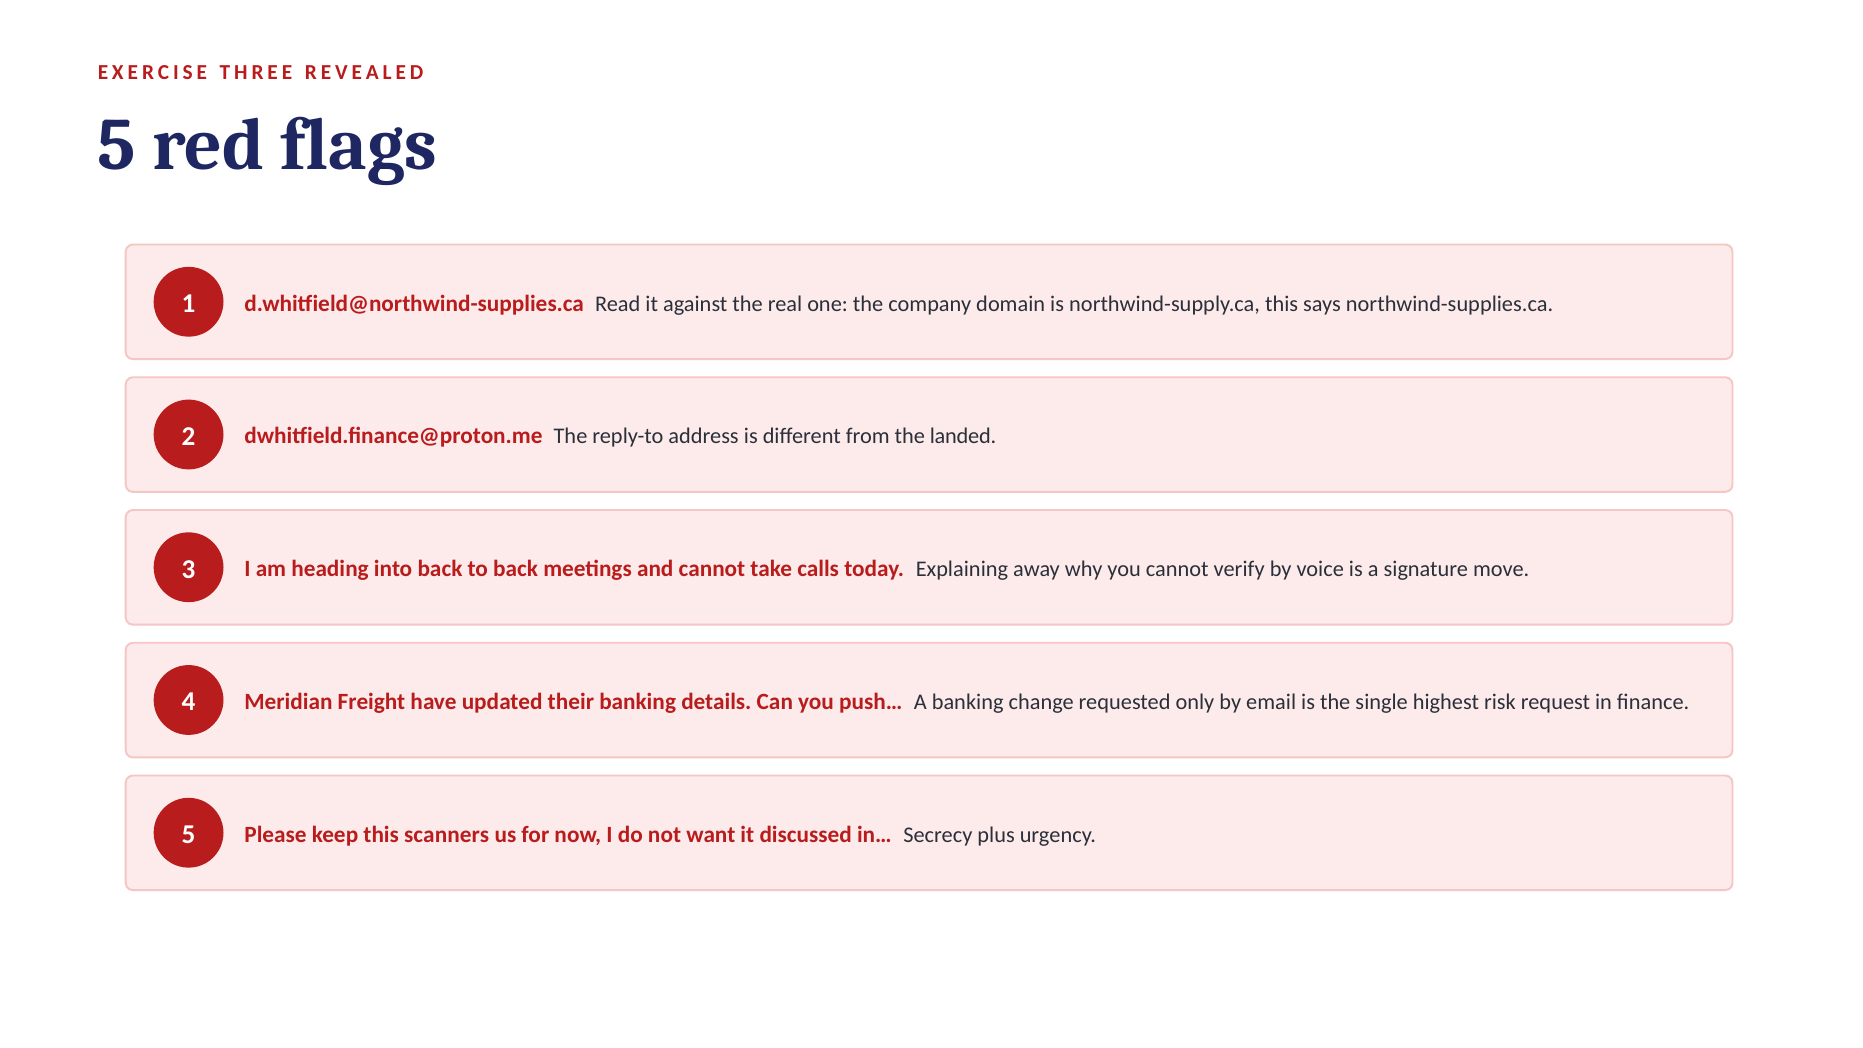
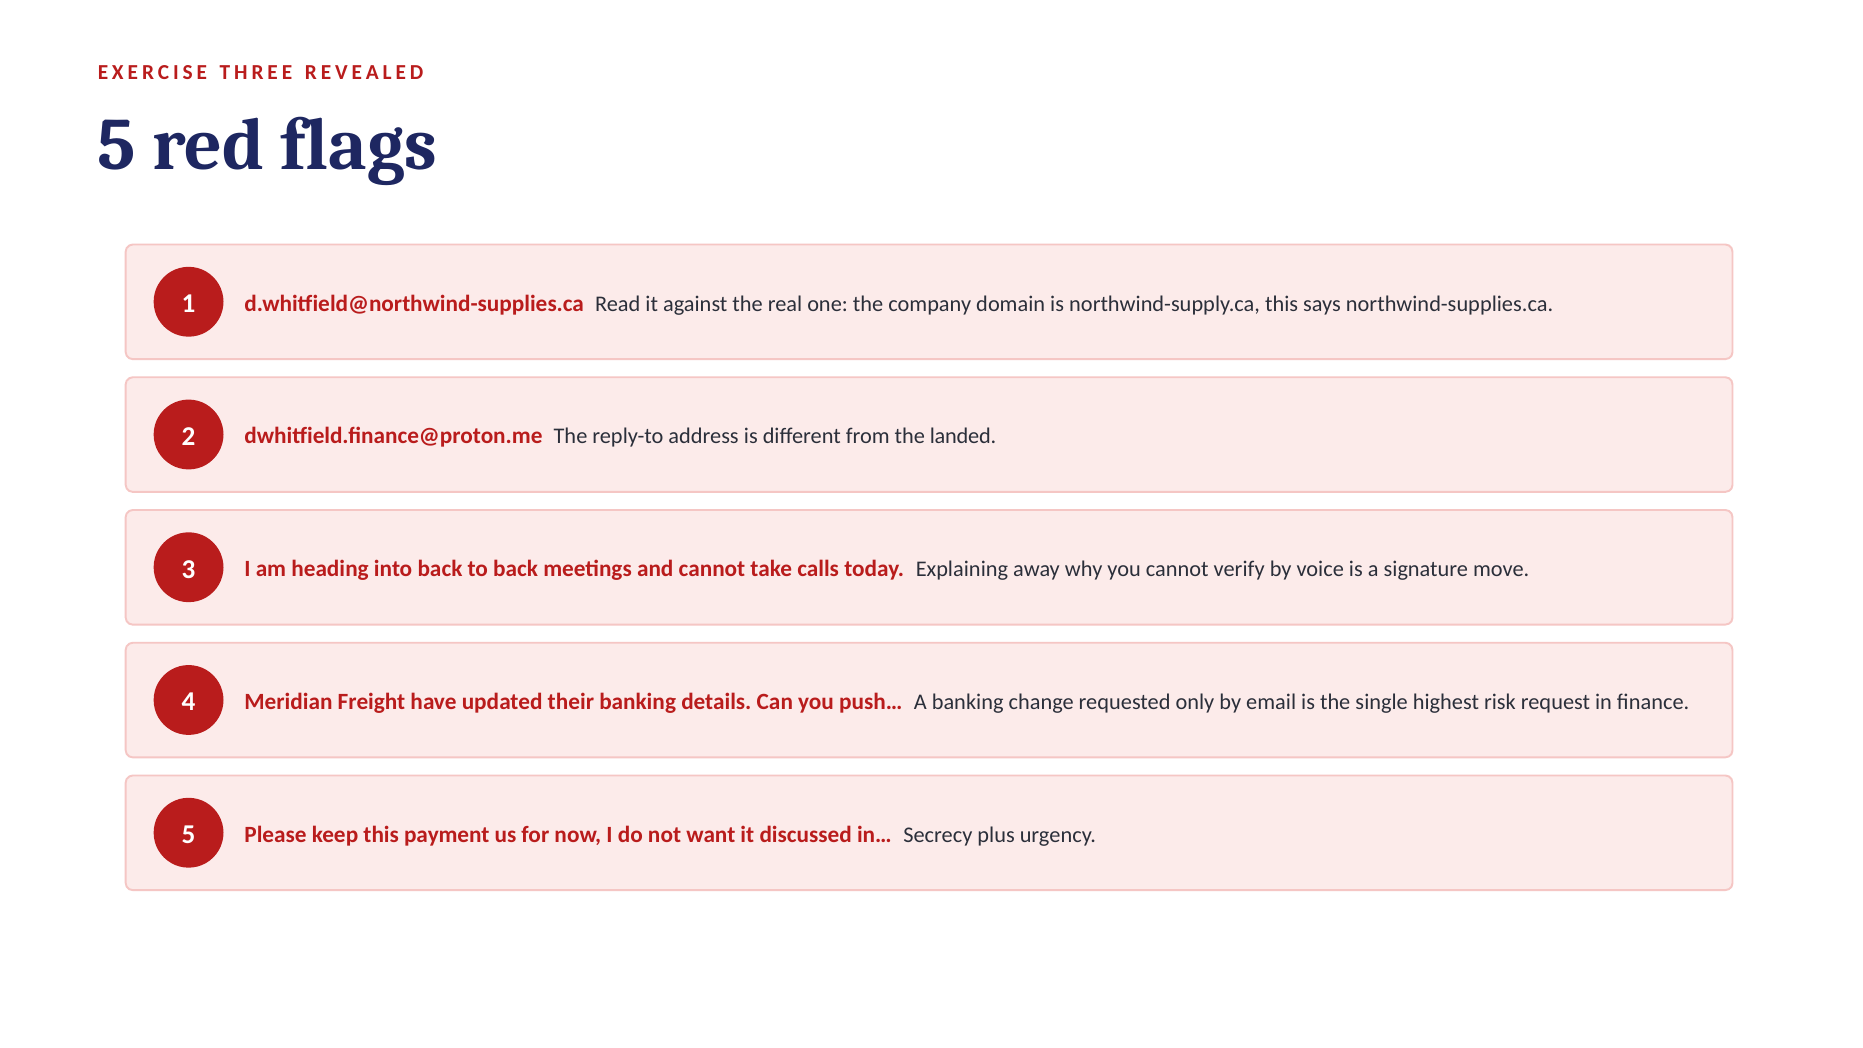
scanners: scanners -> payment
